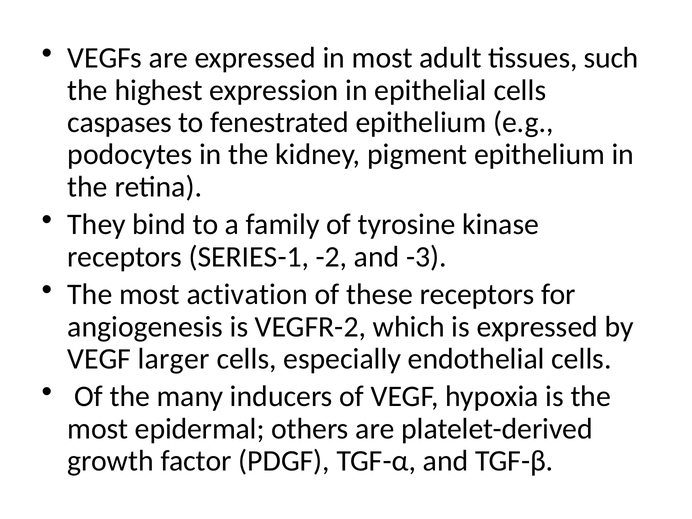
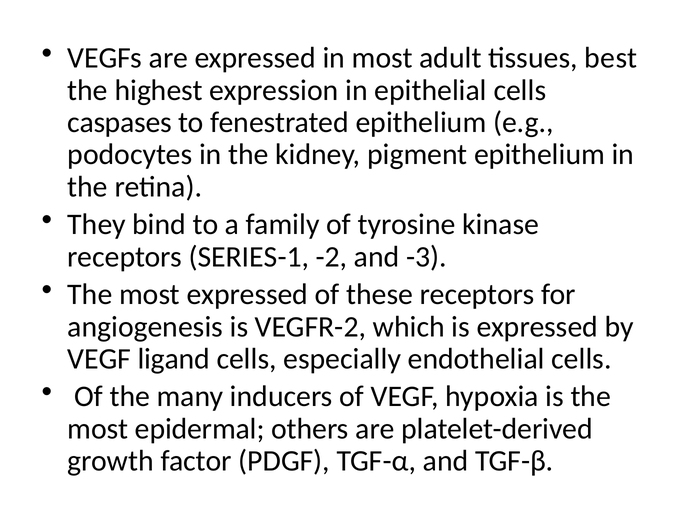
such: such -> best
most activation: activation -> expressed
larger: larger -> ligand
